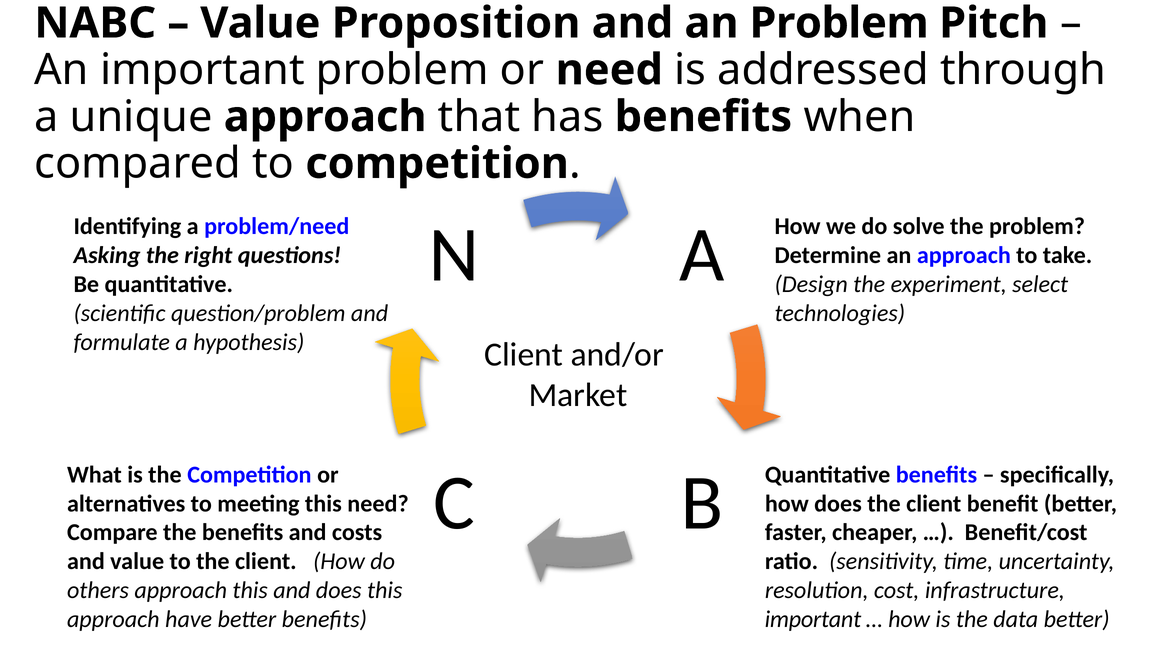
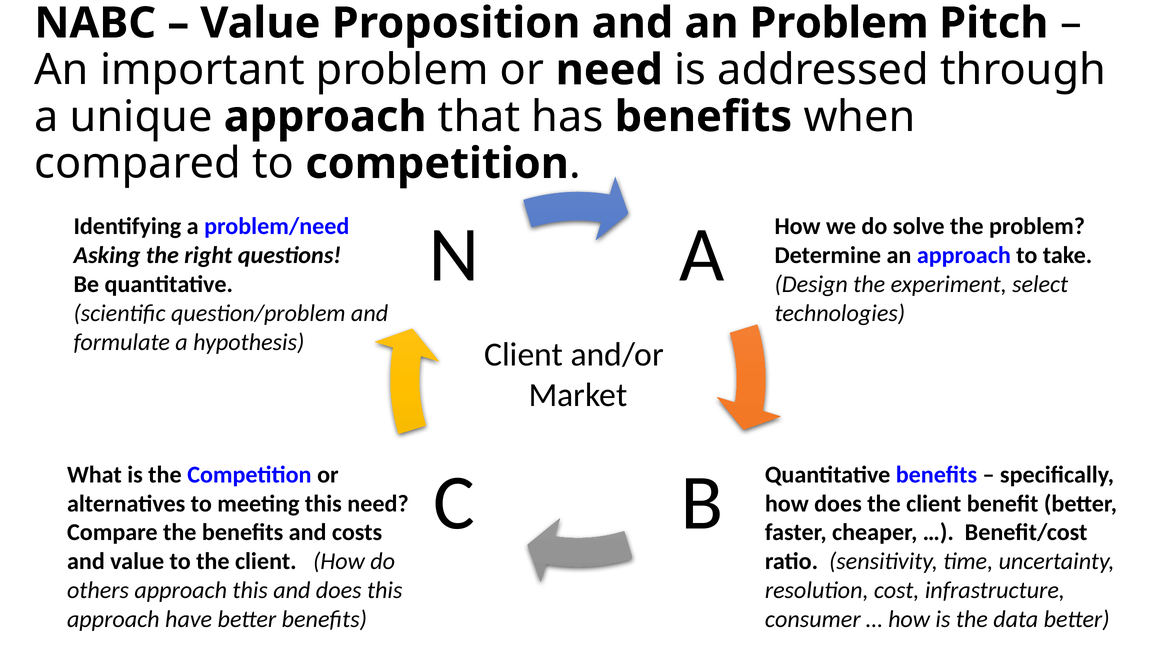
important at (813, 619): important -> consumer
